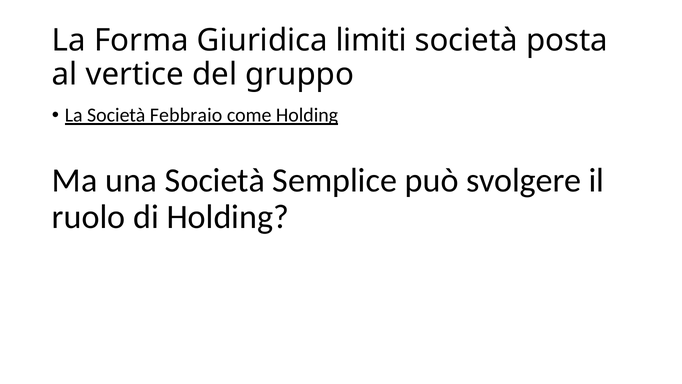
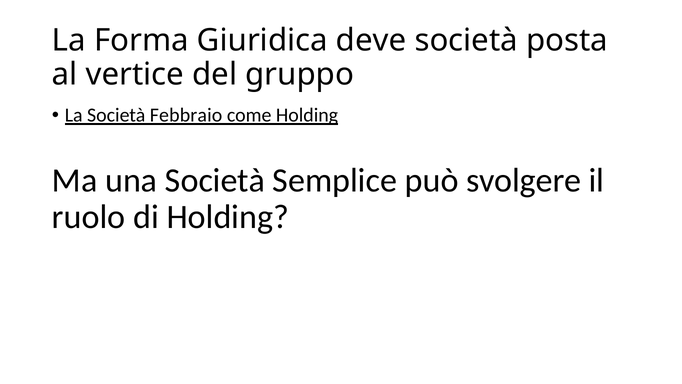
limiti: limiti -> deve
